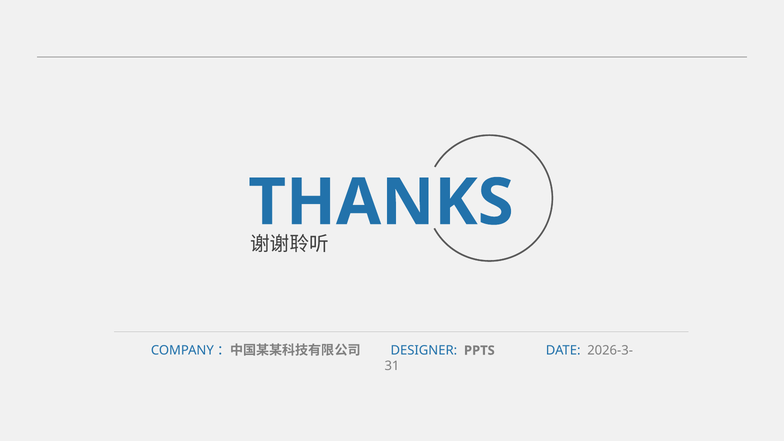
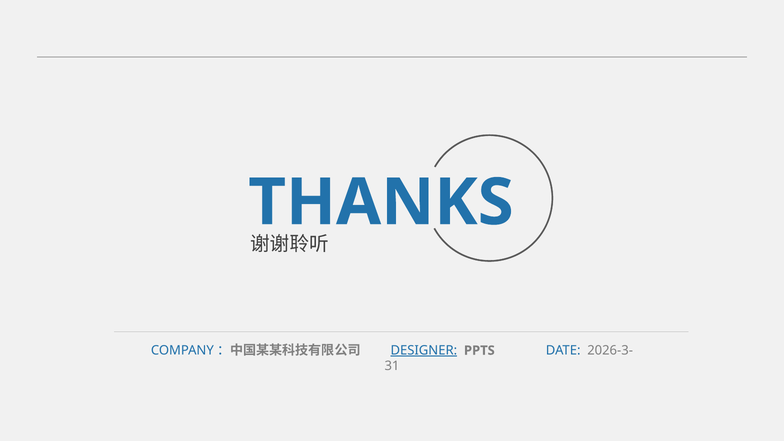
DESIGNER underline: none -> present
